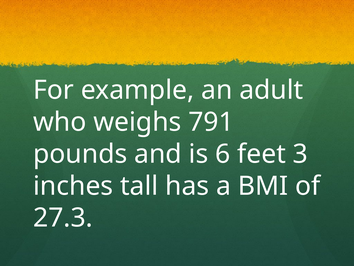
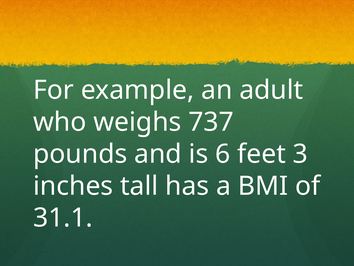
791: 791 -> 737
27.3: 27.3 -> 31.1
